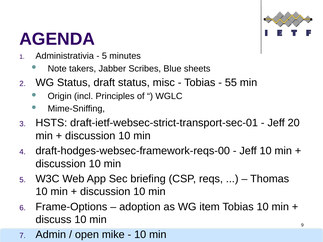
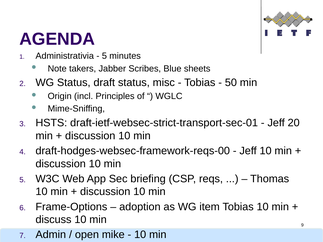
55: 55 -> 50
